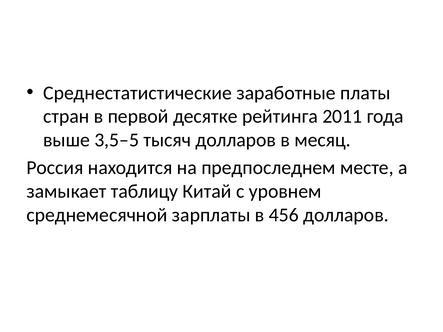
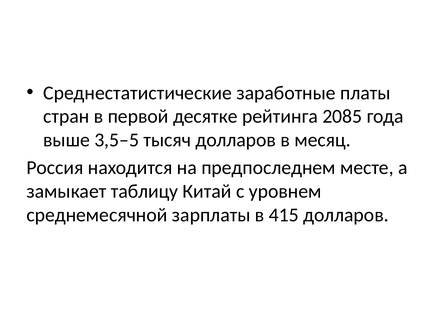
2011: 2011 -> 2085
456: 456 -> 415
